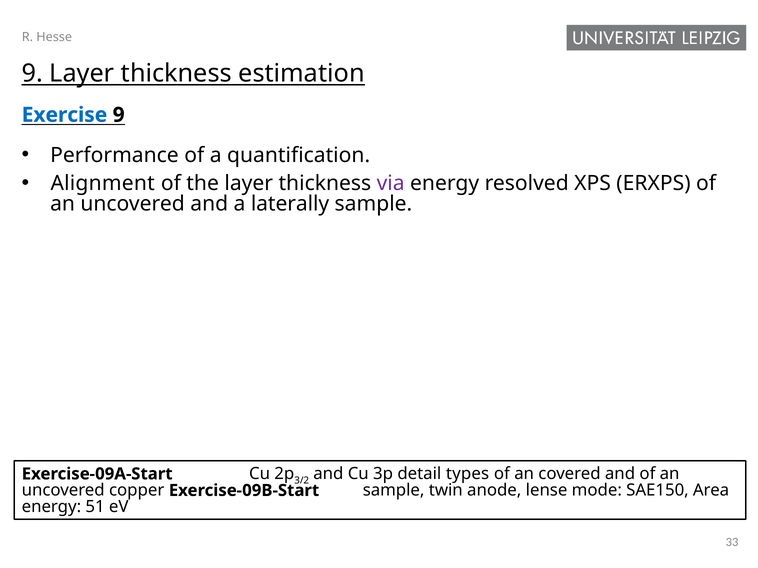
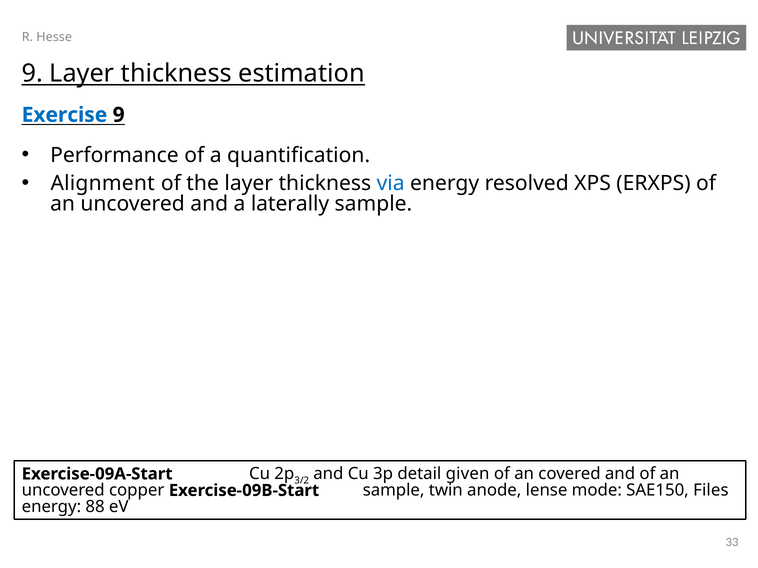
via colour: purple -> blue
types: types -> given
Area: Area -> Files
51: 51 -> 88
